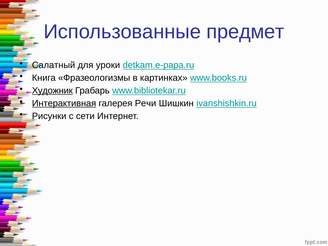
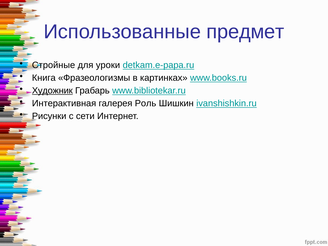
Салатный: Салатный -> Стройные
Интерактивная underline: present -> none
Речи: Речи -> Роль
